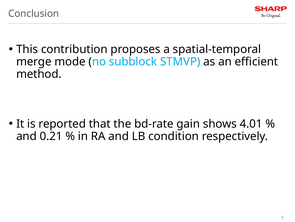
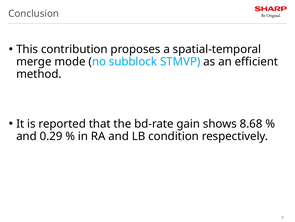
4.01: 4.01 -> 8.68
0.21: 0.21 -> 0.29
